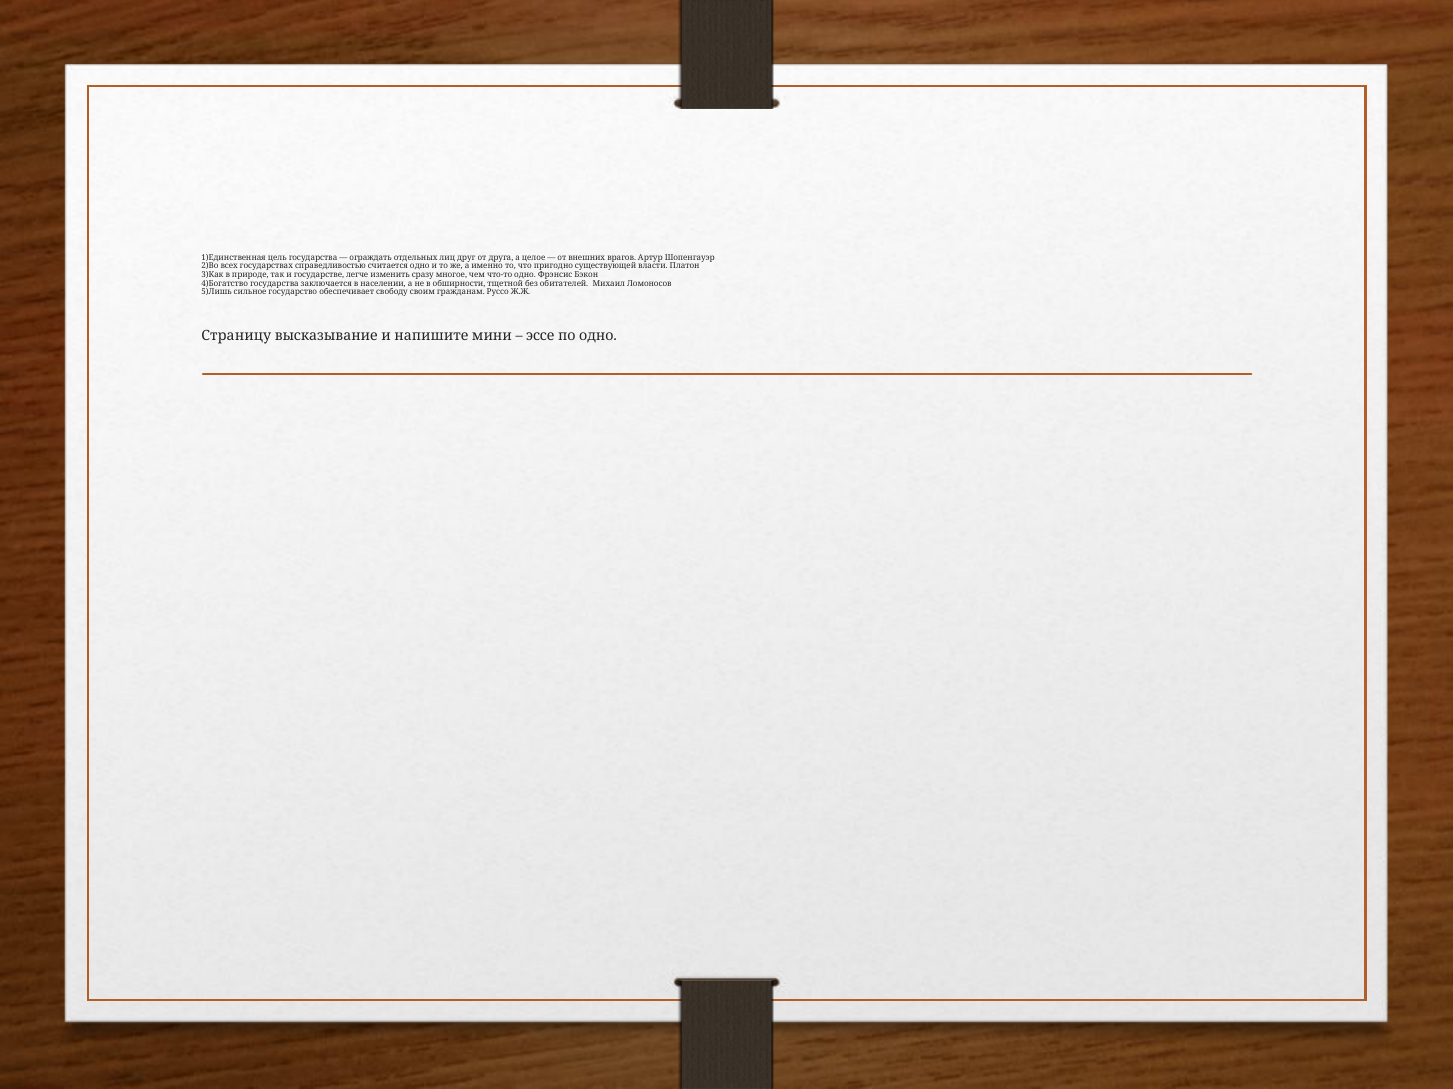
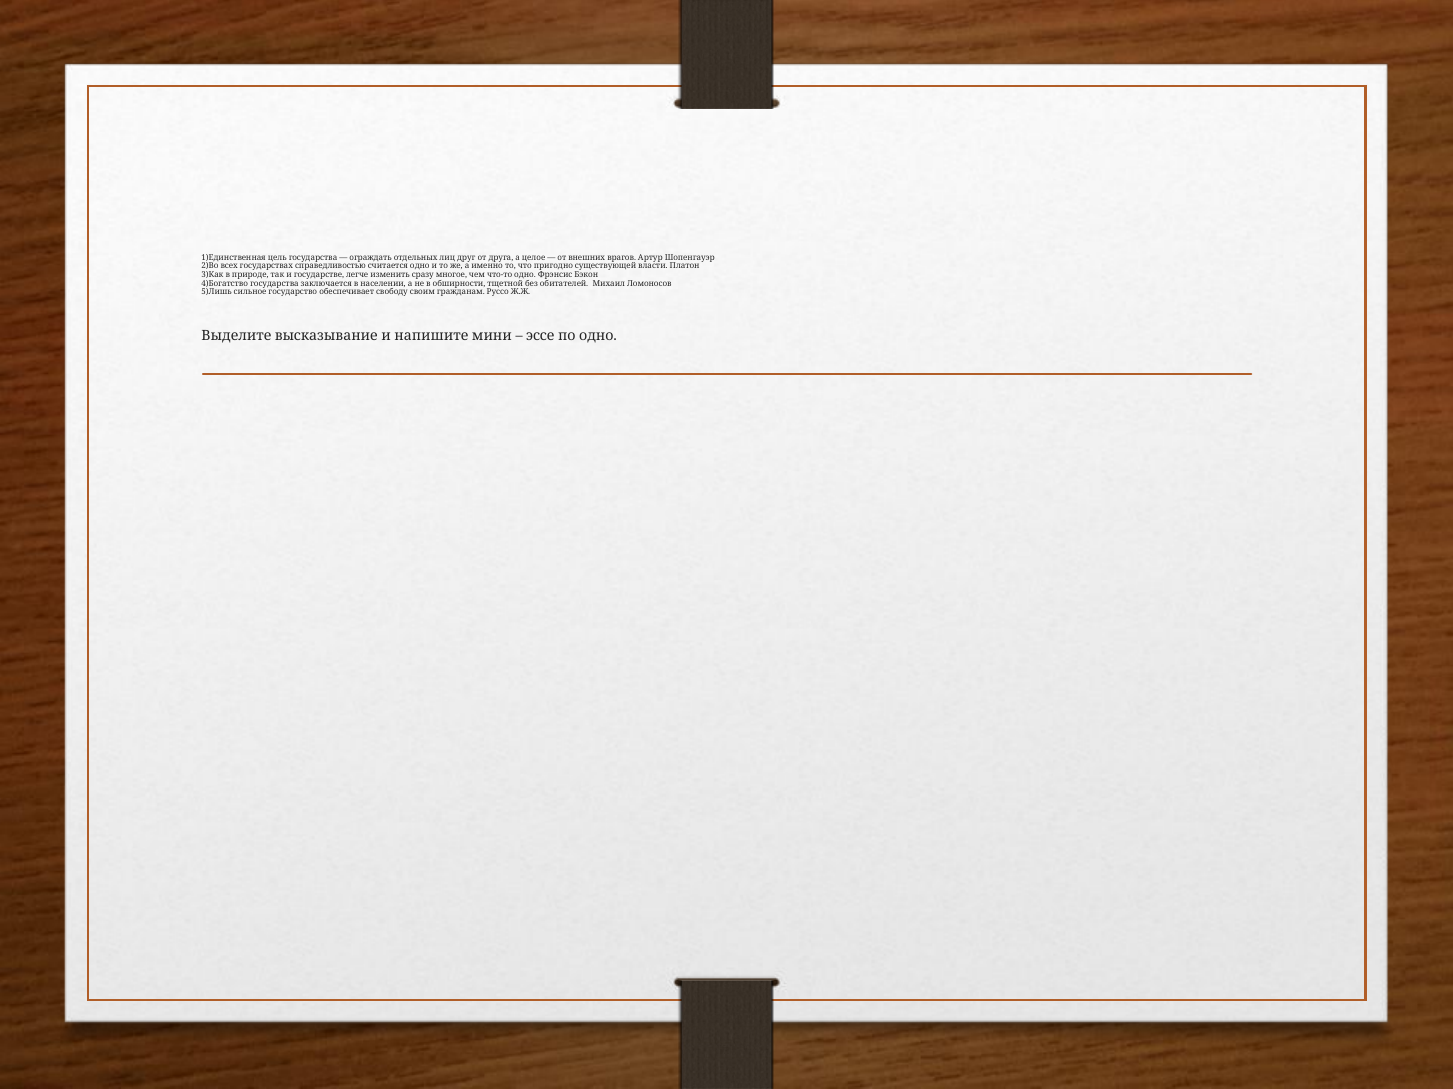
Страницу: Страницу -> Выделите
